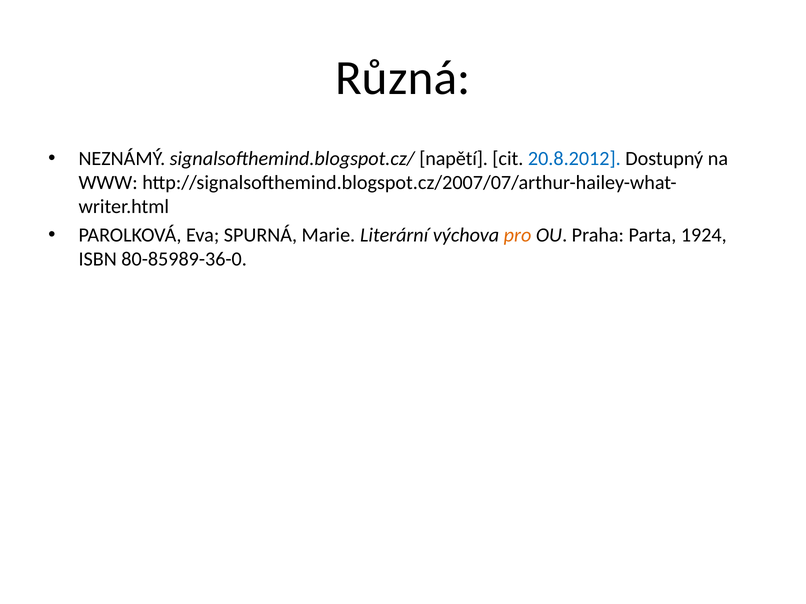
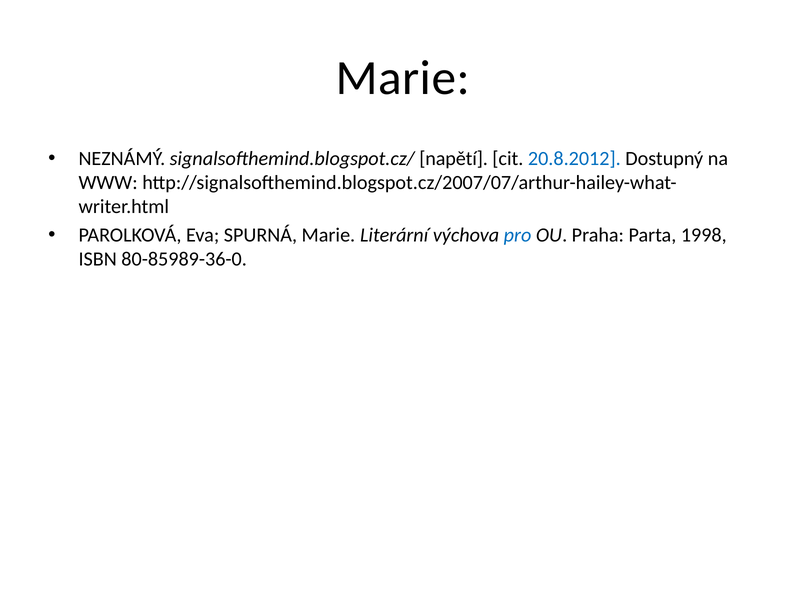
Různá at (403, 78): Různá -> Marie
pro colour: orange -> blue
1924: 1924 -> 1998
